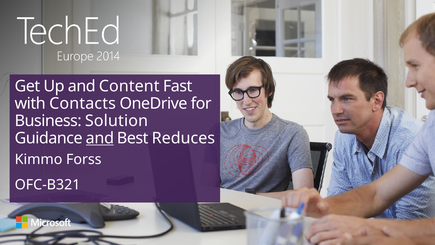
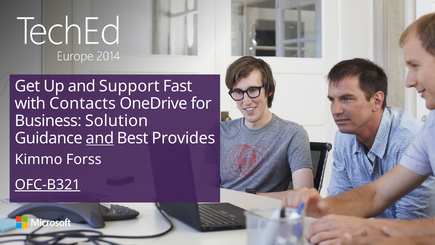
Content: Content -> Support
Reduces: Reduces -> Provides
OFC-B321 underline: none -> present
